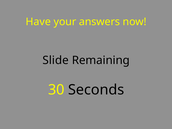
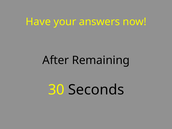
Slide: Slide -> After
